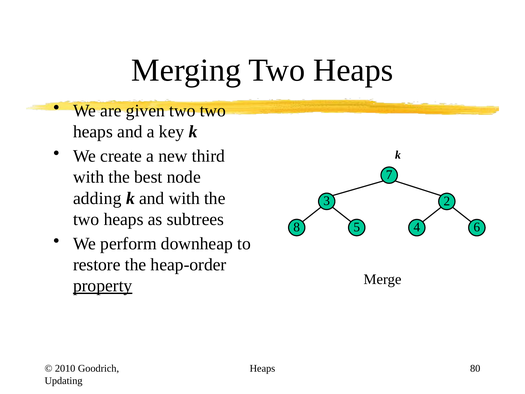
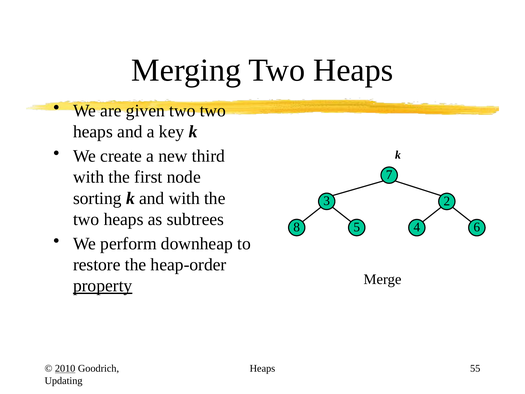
best: best -> first
adding: adding -> sorting
2010 underline: none -> present
80: 80 -> 55
